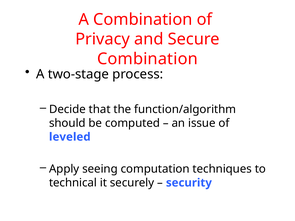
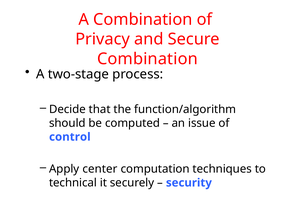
leveled: leveled -> control
seeing: seeing -> center
